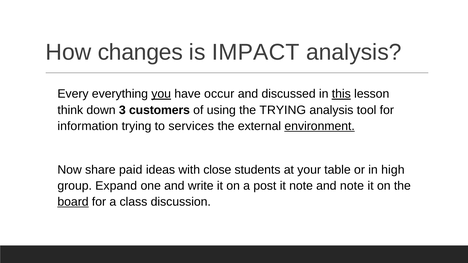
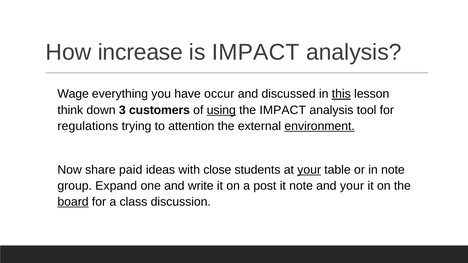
changes: changes -> increase
Every: Every -> Wage
you underline: present -> none
using underline: none -> present
the TRYING: TRYING -> IMPACT
information: information -> regulations
services: services -> attention
your at (309, 170) underline: none -> present
in high: high -> note
and note: note -> your
